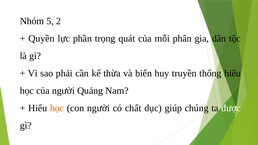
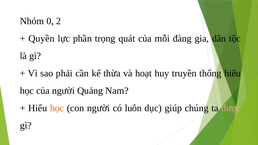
5: 5 -> 0
phân: phân -> đàng
biến: biến -> hoạt
chất: chất -> luôn
được colour: white -> pink
